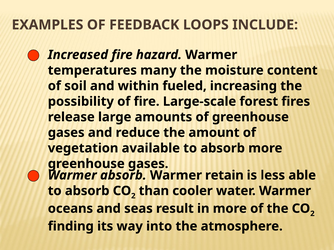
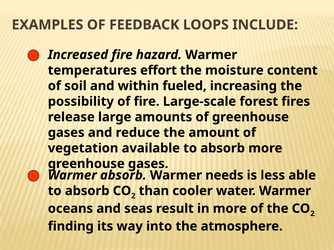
many: many -> effort
retain: retain -> needs
